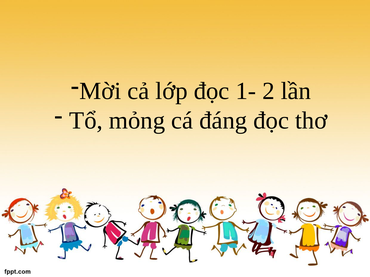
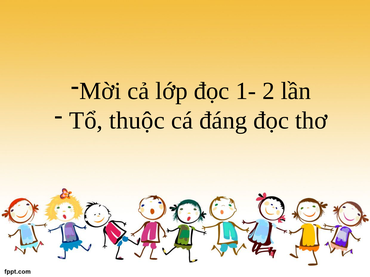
mỏng: mỏng -> thuộc
